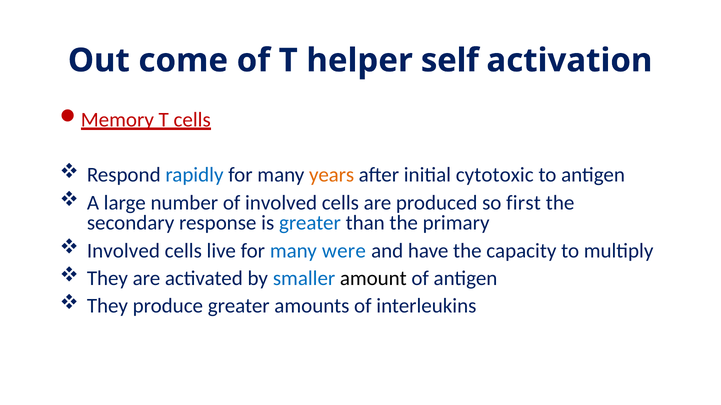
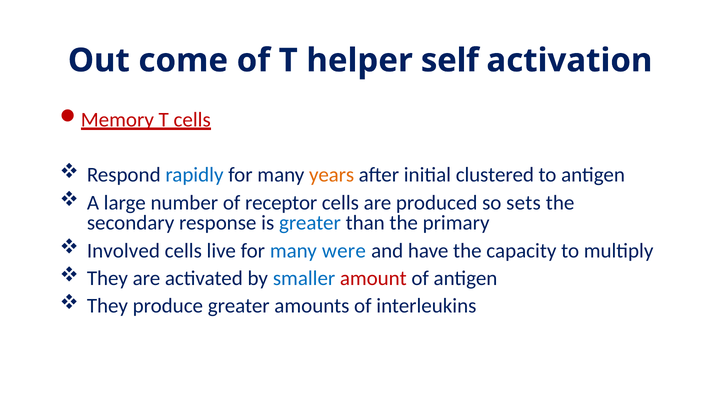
cytotoxic: cytotoxic -> clustered
of involved: involved -> receptor
first: first -> sets
amount colour: black -> red
